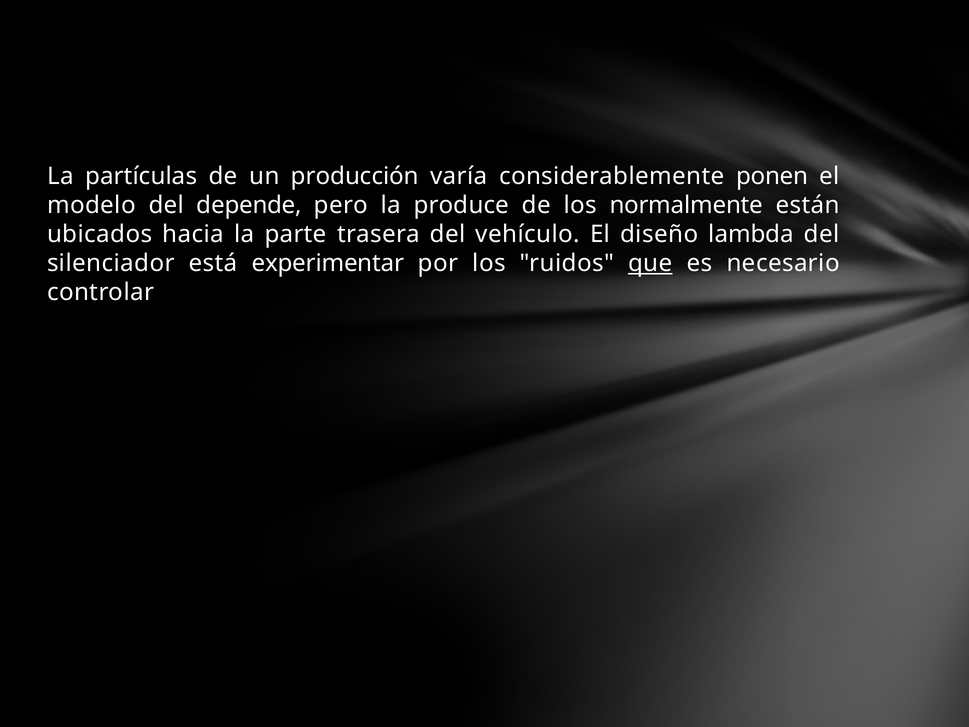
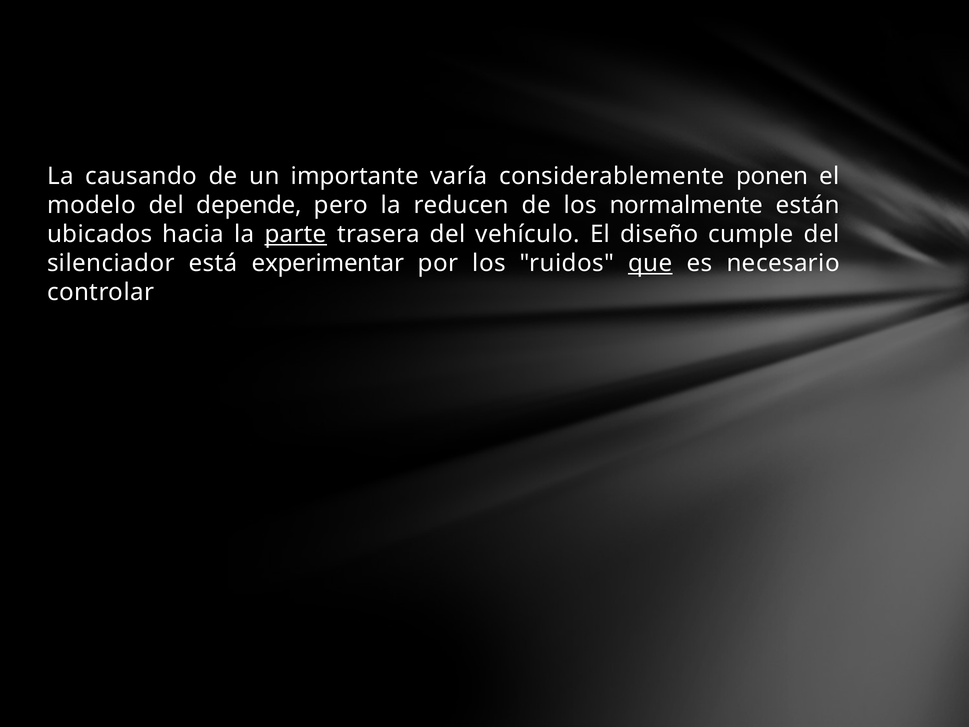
partículas: partículas -> causando
producción: producción -> importante
produce: produce -> reducen
parte underline: none -> present
lambda: lambda -> cumple
